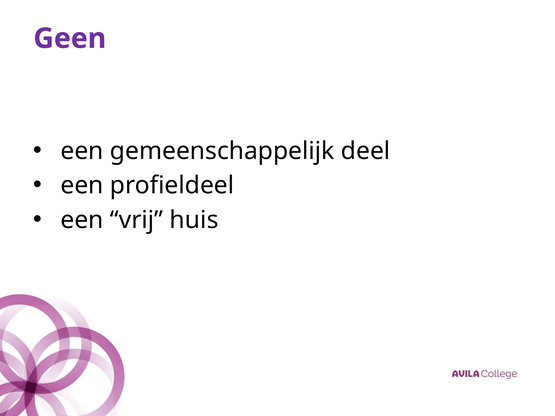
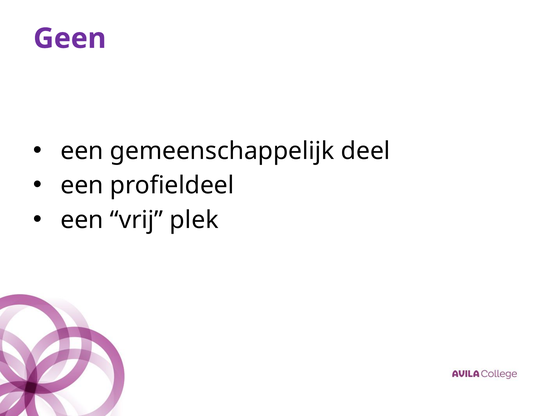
huis: huis -> plek
